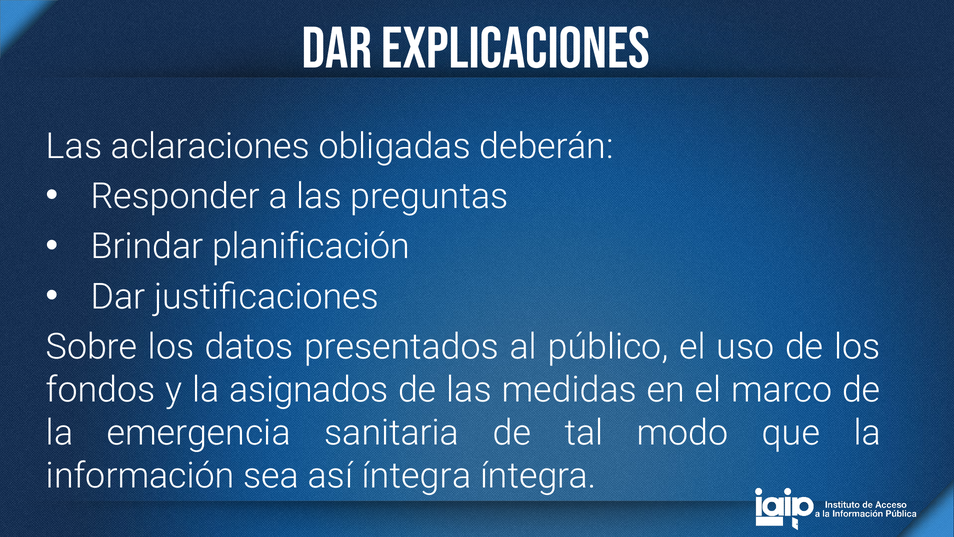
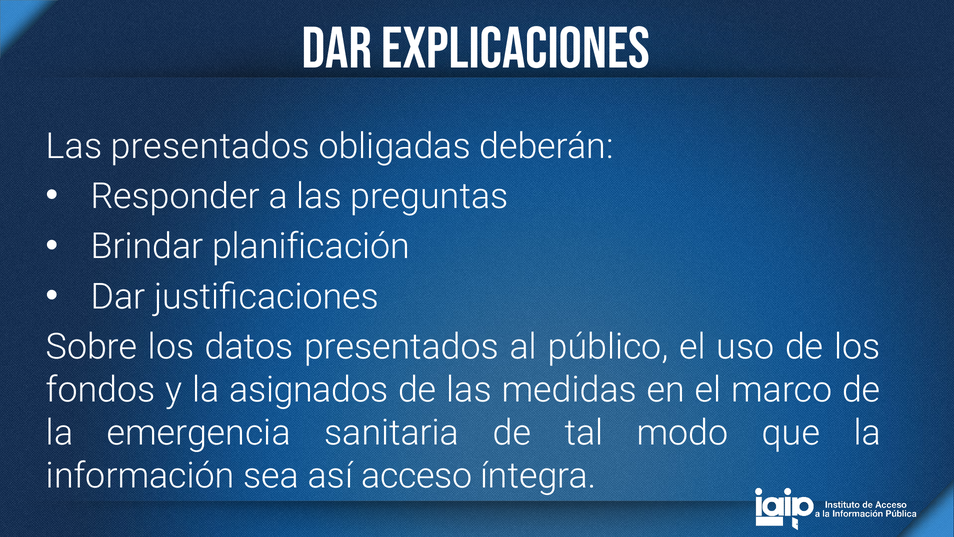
Las aclaraciones: aclaraciones -> presentados
así íntegra: íntegra -> acceso
